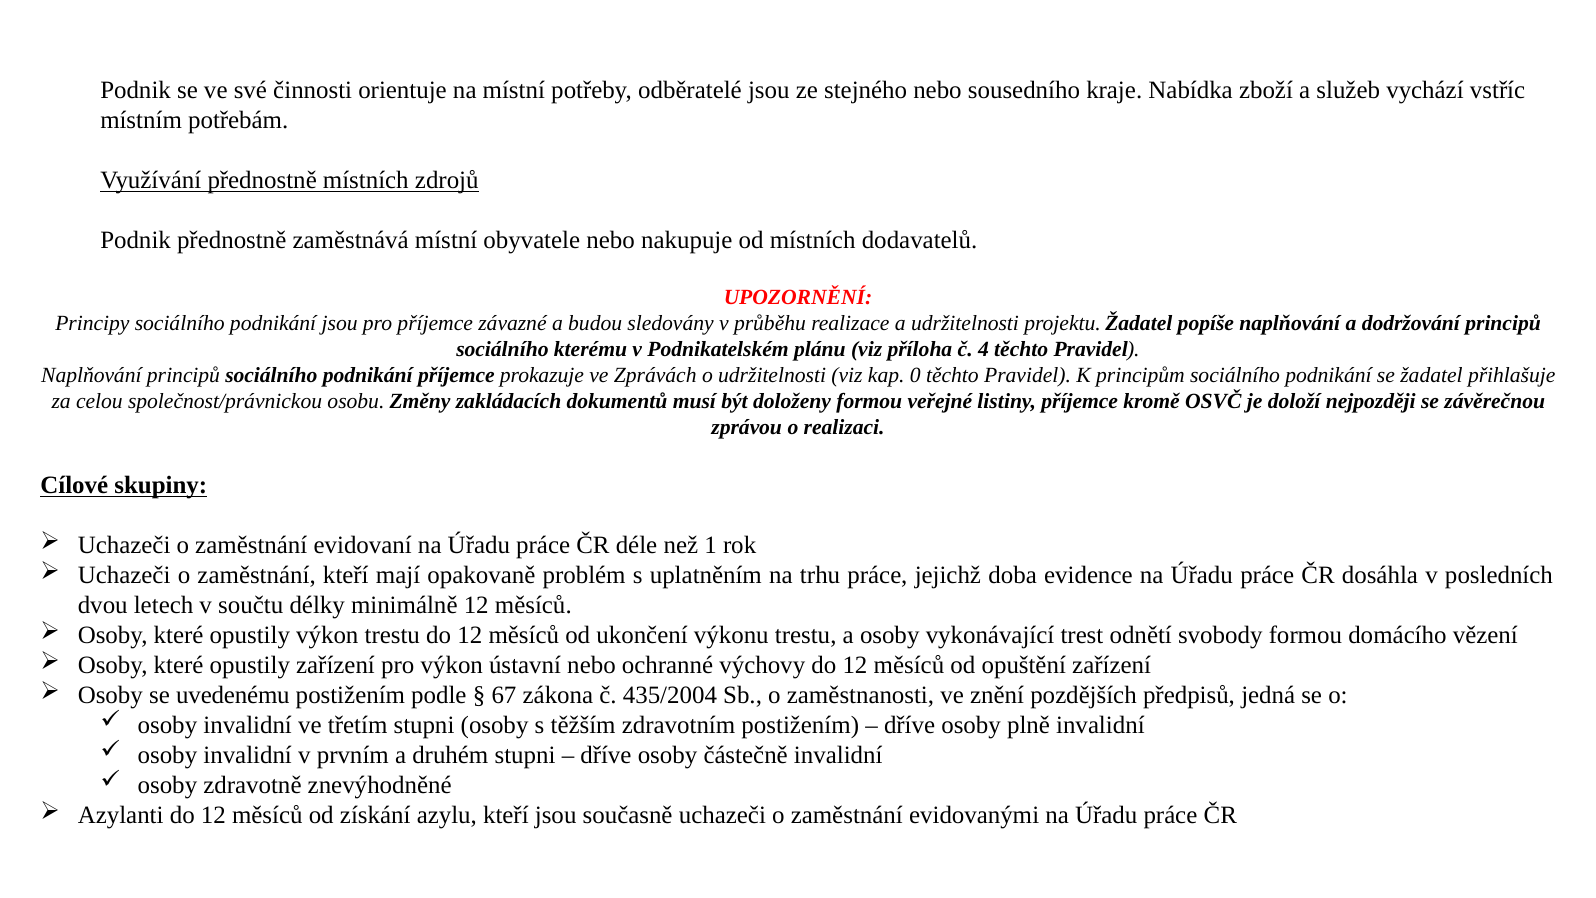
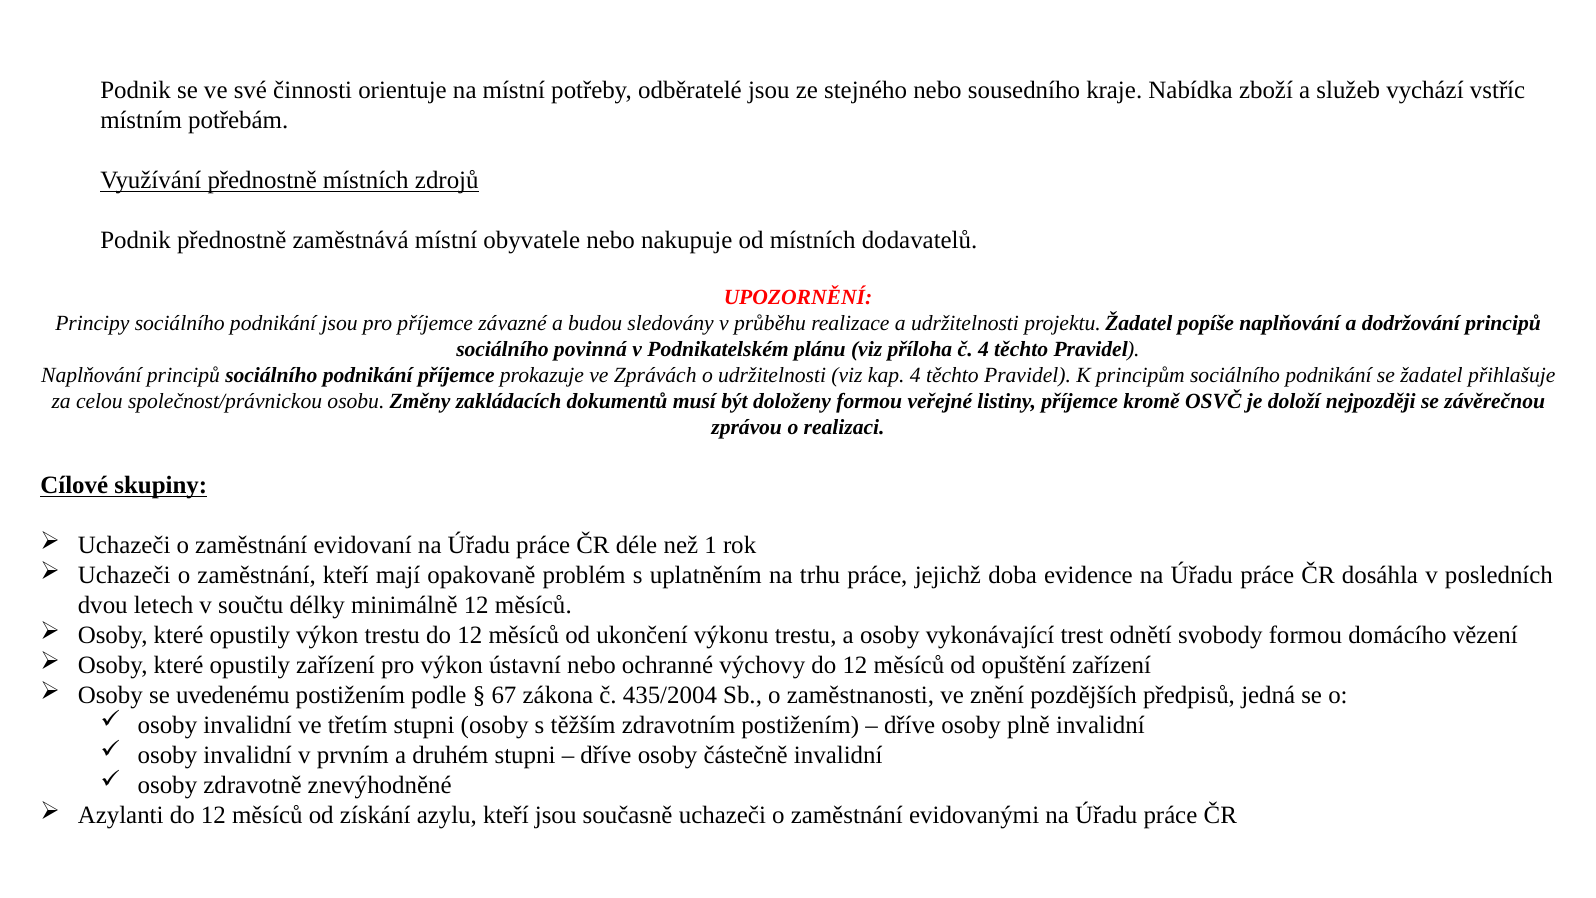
kterému: kterému -> povinná
kap 0: 0 -> 4
